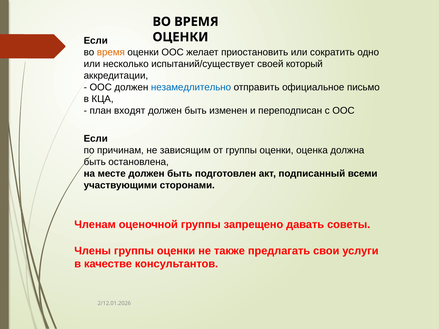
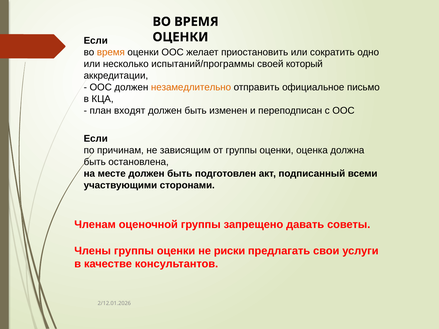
испытаний/существует: испытаний/существует -> испытаний/программы
незамедлительно colour: blue -> orange
также: также -> риски
